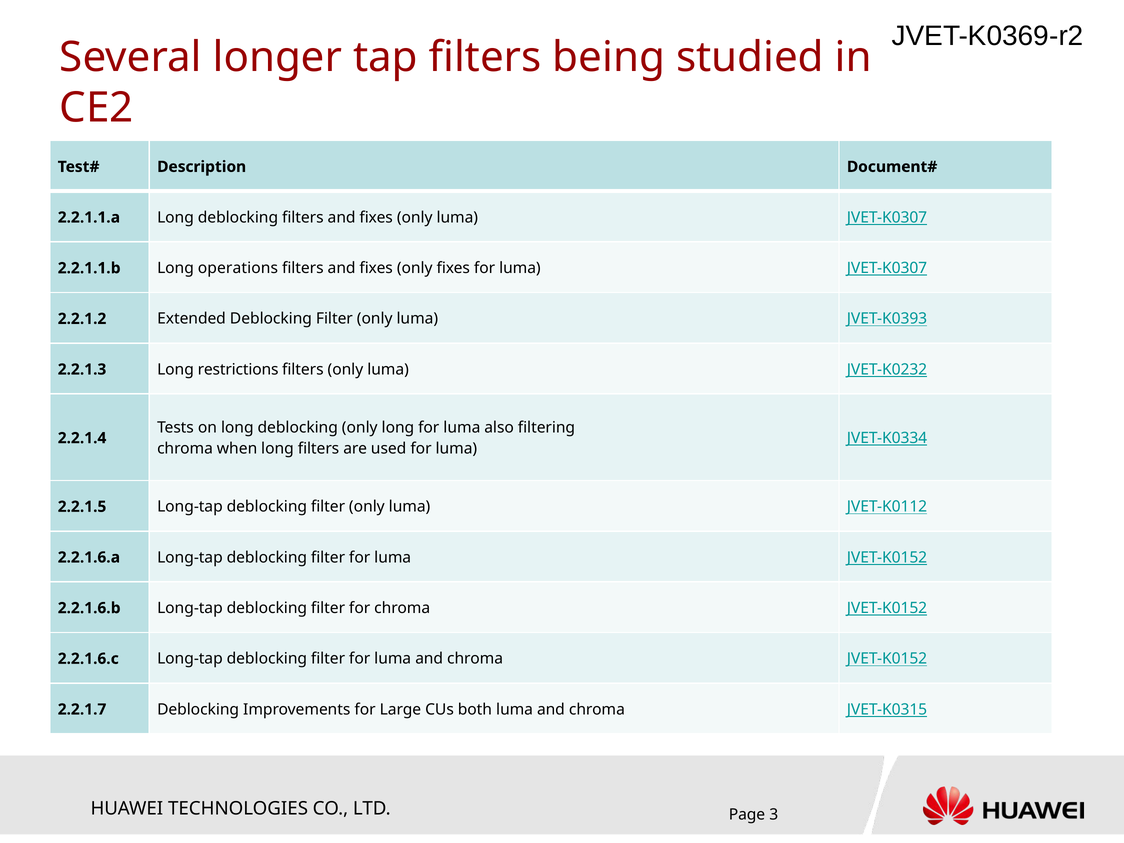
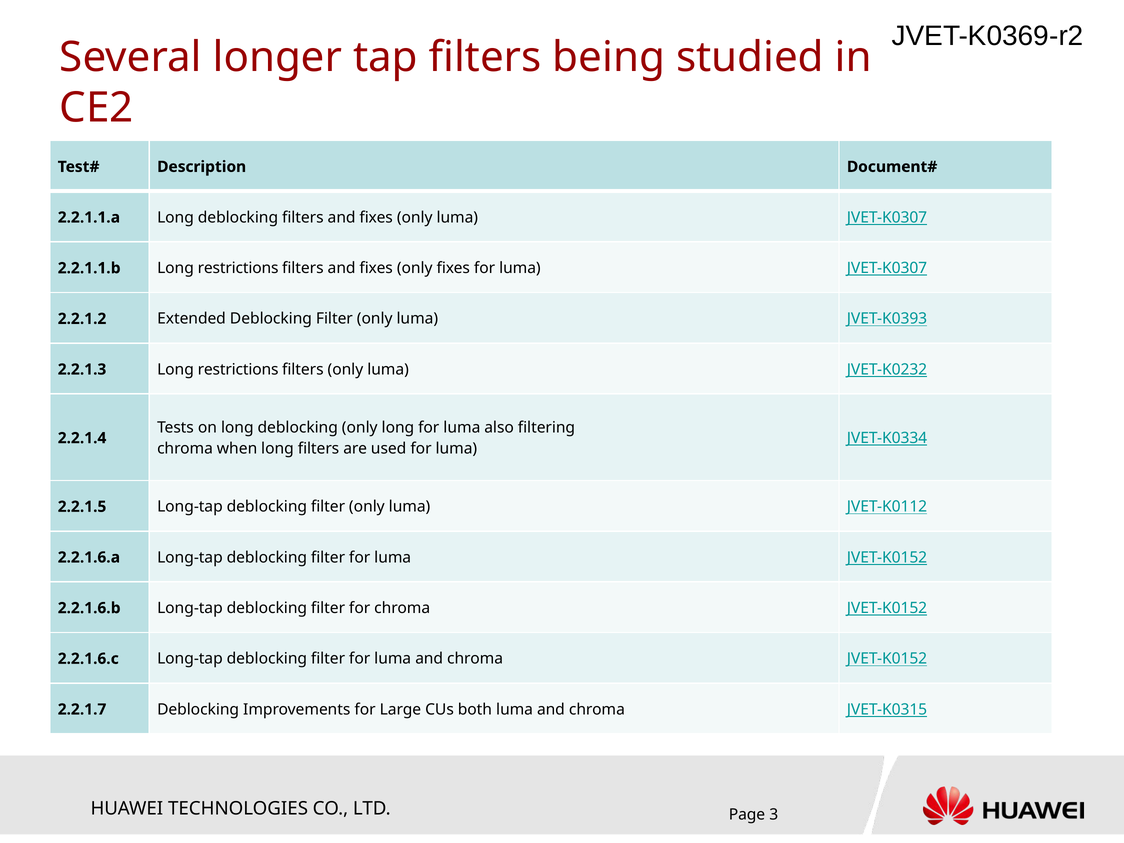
2.2.1.1.b Long operations: operations -> restrictions
